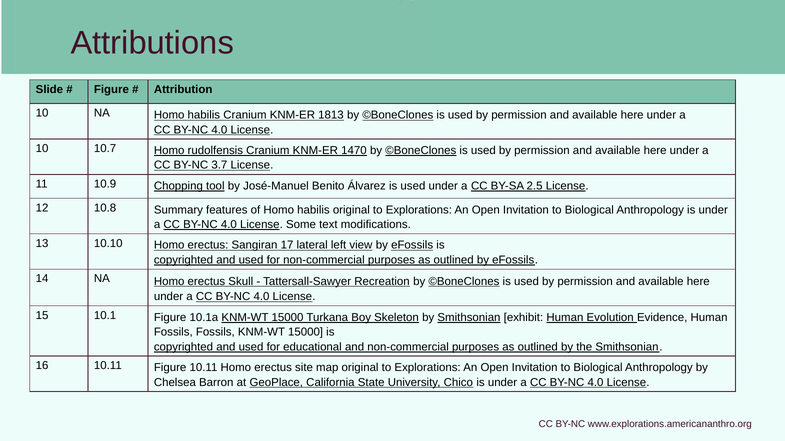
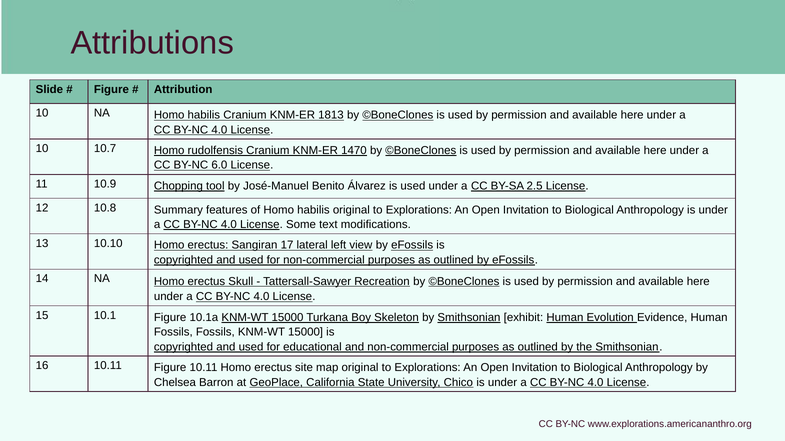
3.7: 3.7 -> 6.0
